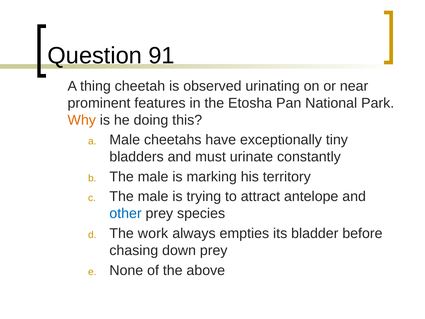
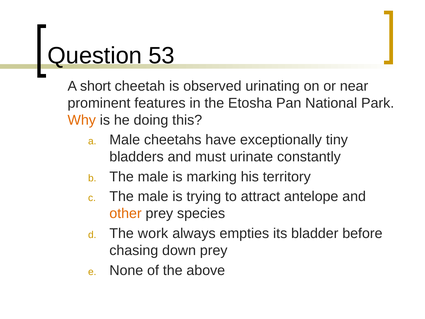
91: 91 -> 53
thing: thing -> short
other colour: blue -> orange
